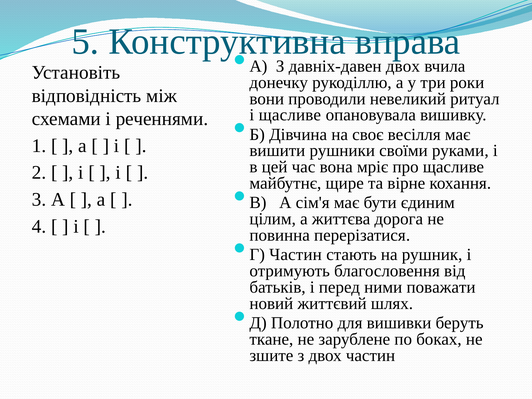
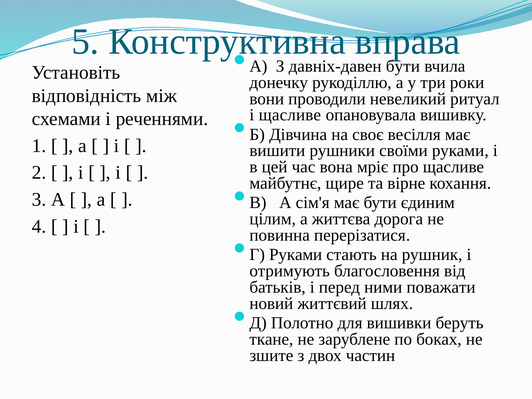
давніх-давен двох: двох -> бути
Г Частин: Частин -> Руками
